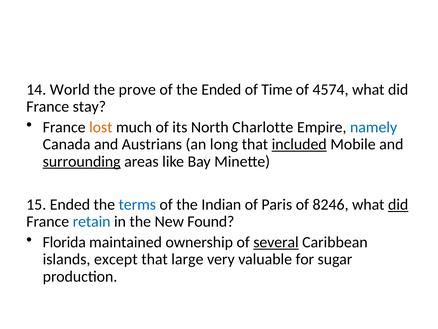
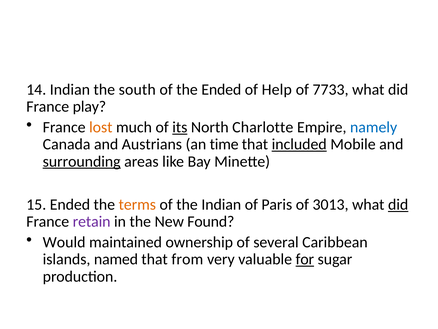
14 World: World -> Indian
prove: prove -> south
Time: Time -> Help
4574: 4574 -> 7733
stay: stay -> play
its underline: none -> present
long: long -> time
terms colour: blue -> orange
8246: 8246 -> 3013
retain colour: blue -> purple
Florida: Florida -> Would
several underline: present -> none
except: except -> named
large: large -> from
for underline: none -> present
